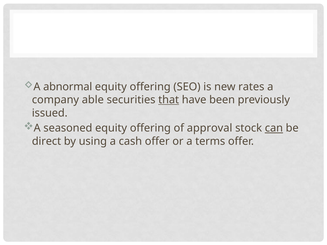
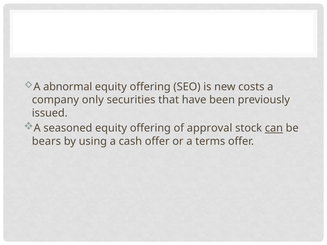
rates: rates -> costs
able: able -> only
that underline: present -> none
direct: direct -> bears
